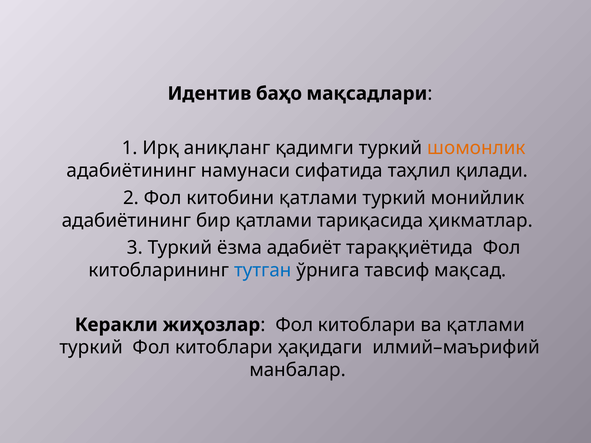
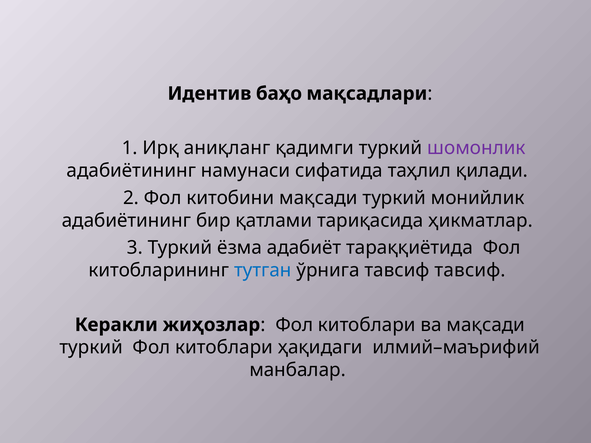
шомонлик colour: orange -> purple
китобини қатлами: қатлами -> мақсади
тавсиф мақсад: мақсад -> тавсиф
ва қатлами: қатлами -> мақсади
